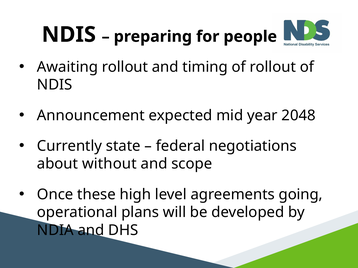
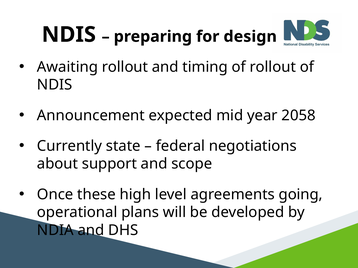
people: people -> design
2048: 2048 -> 2058
without: without -> support
